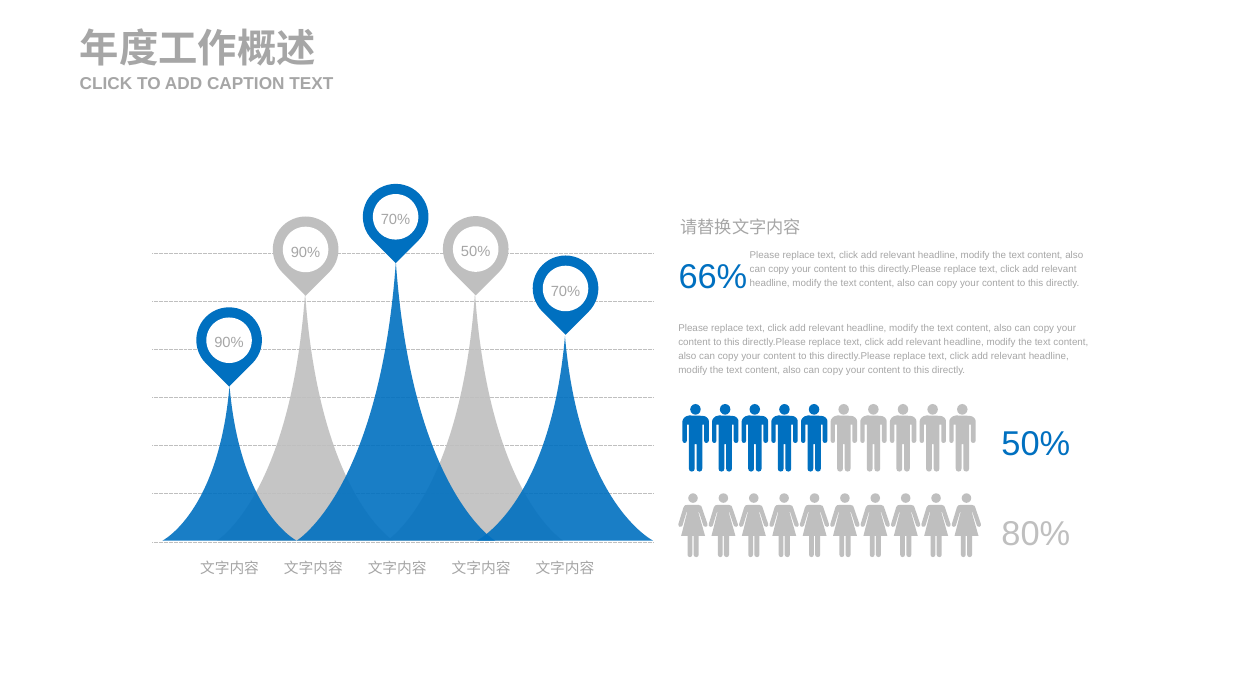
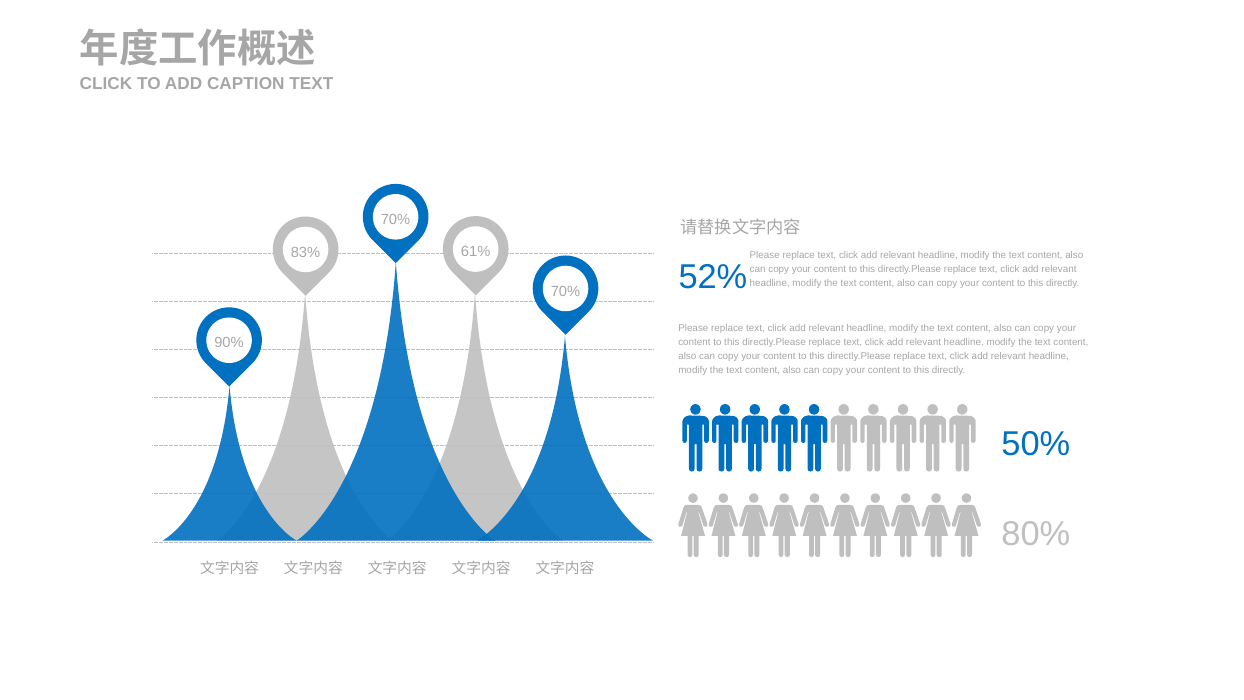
50% at (476, 252): 50% -> 61%
90% at (306, 252): 90% -> 83%
66%: 66% -> 52%
